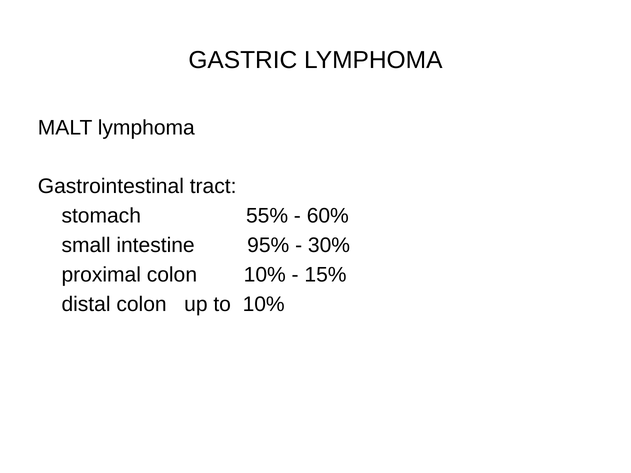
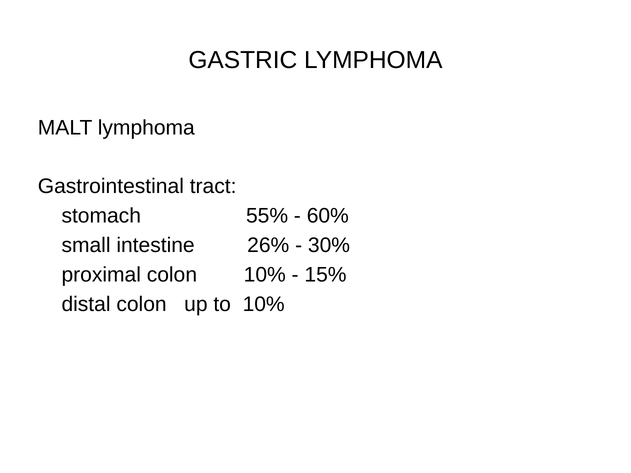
95%: 95% -> 26%
